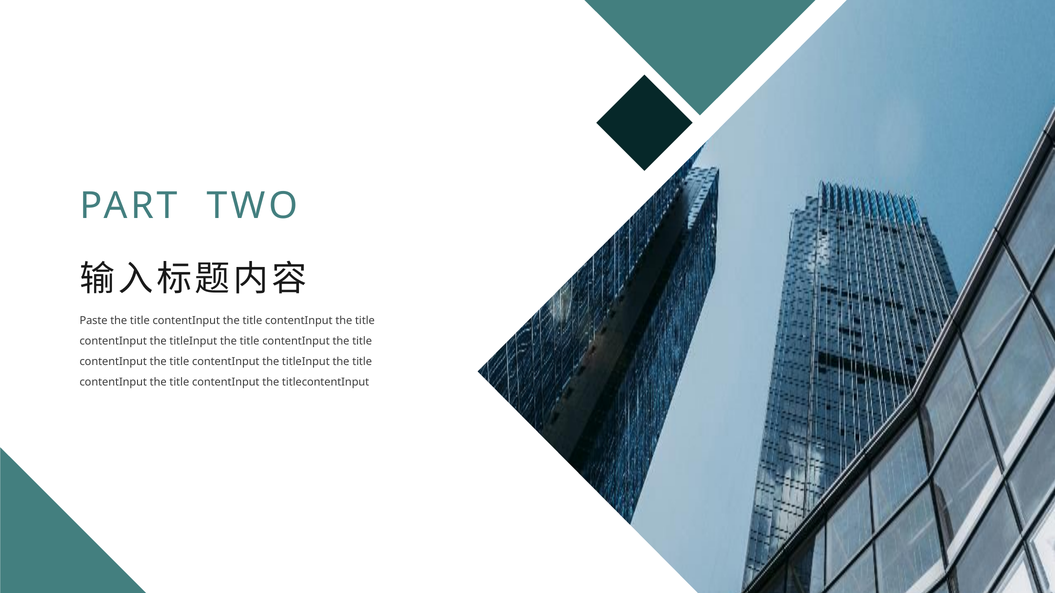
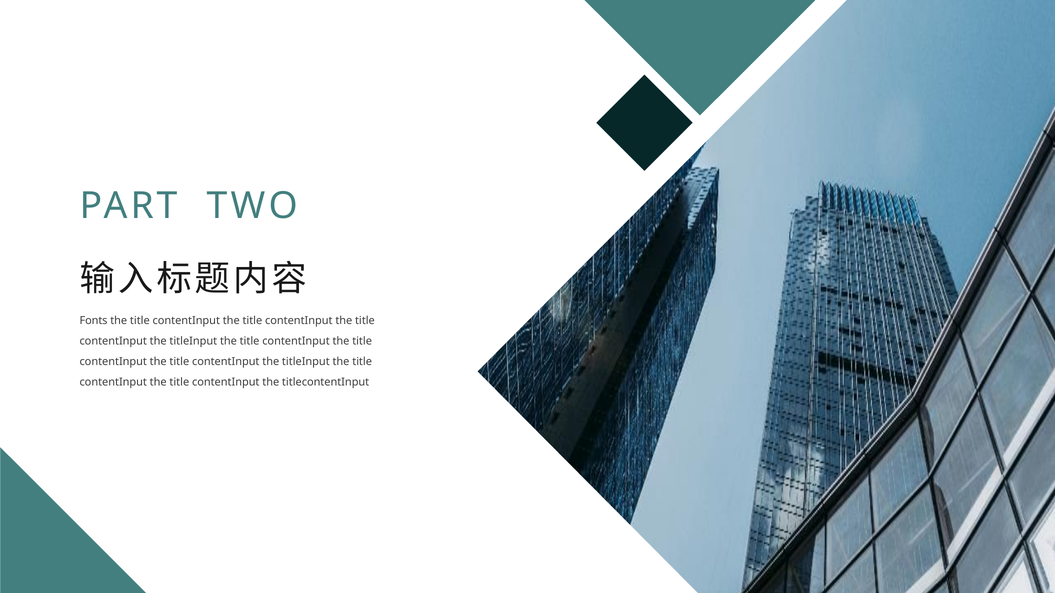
Paste: Paste -> Fonts
